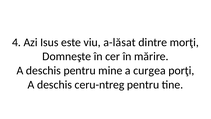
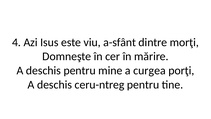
a-lăsat: a-lăsat -> a-sfânt
